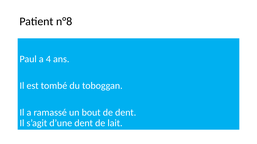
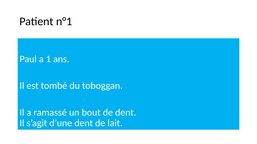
n°8: n°8 -> n°1
4: 4 -> 1
